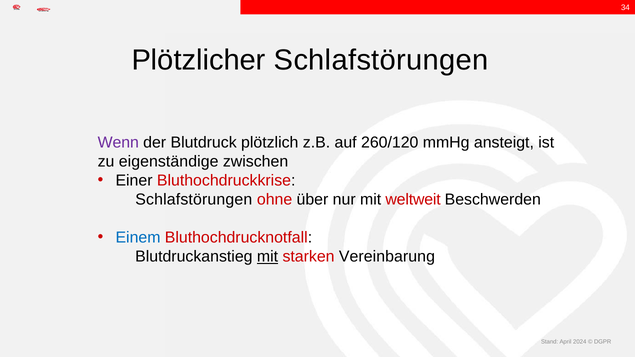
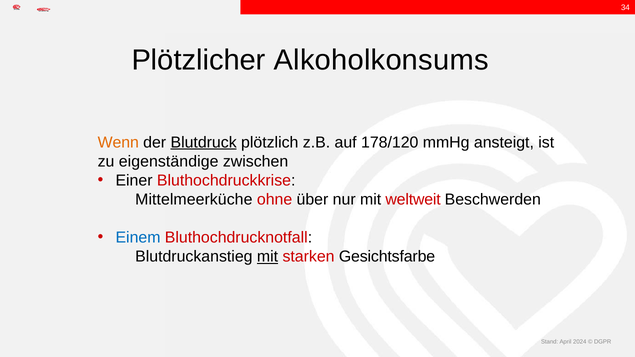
Plötzlicher Schlafstörungen: Schlafstörungen -> Alkoholkonsums
Wenn colour: purple -> orange
Blutdruck underline: none -> present
260/120: 260/120 -> 178/120
Schlafstörungen at (194, 200): Schlafstörungen -> Mittelmeerküche
Vereinbarung: Vereinbarung -> Gesichtsfarbe
